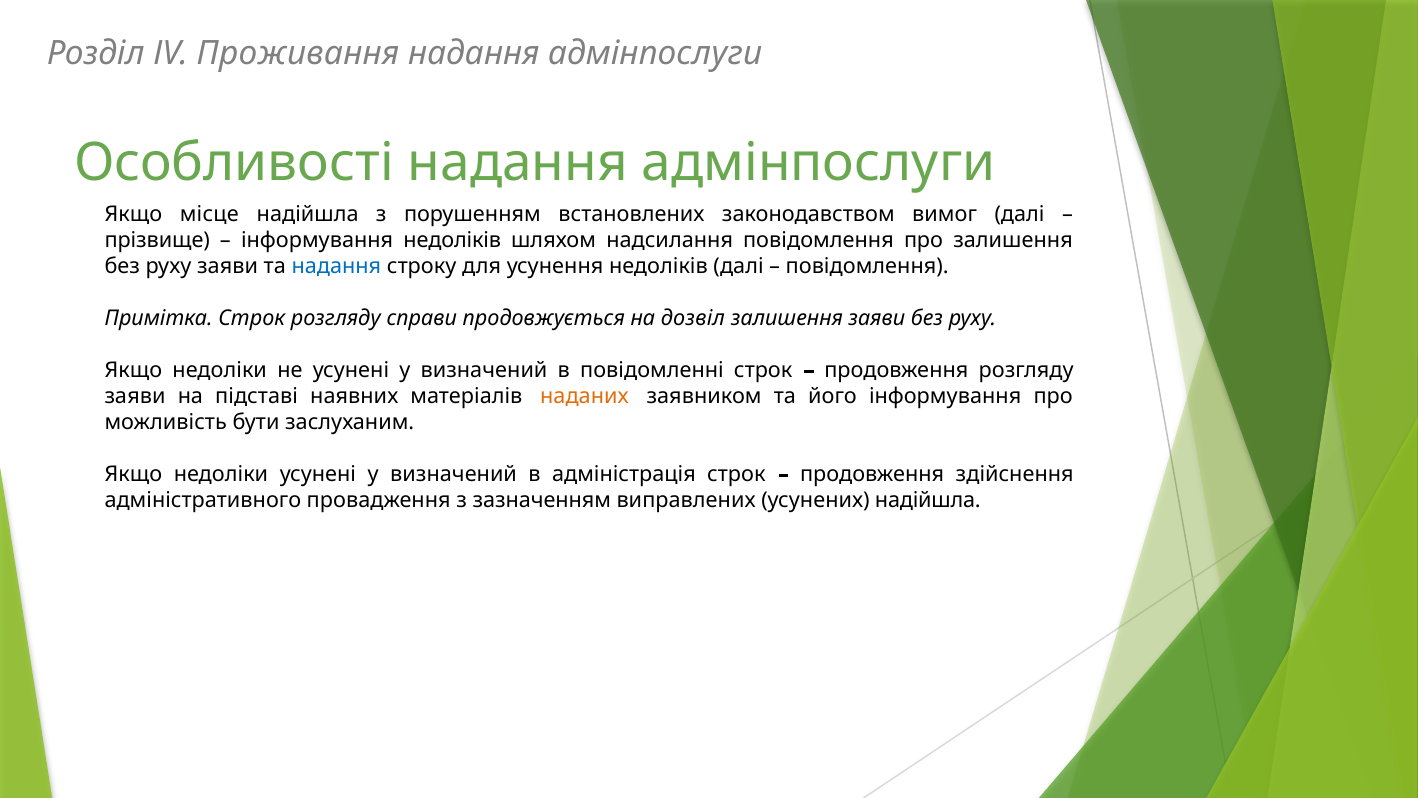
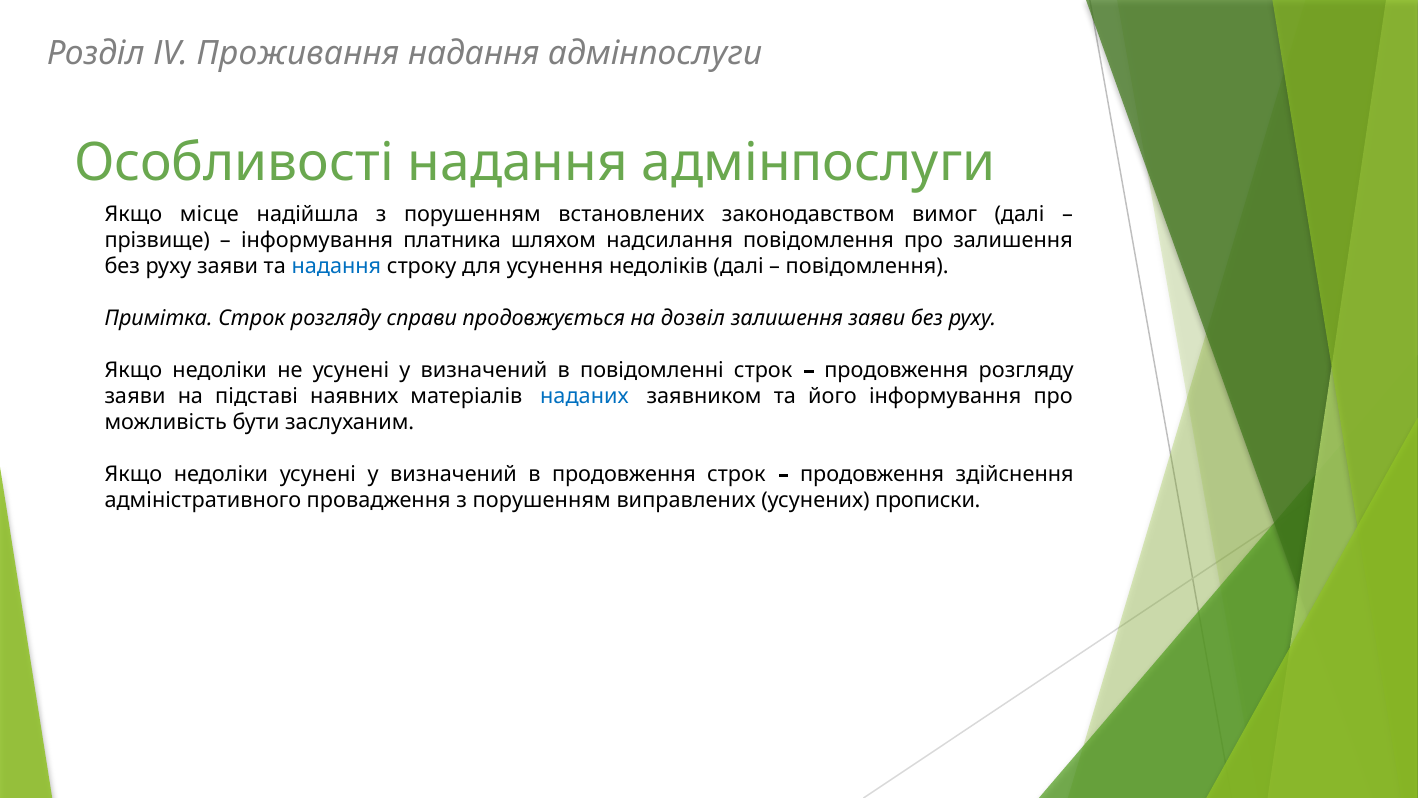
інформування недоліків: недоліків -> платника
наданих colour: orange -> blue
в адміністрація: адміністрація -> продовження
провадження з зазначенням: зазначенням -> порушенням
усунених надійшла: надійшла -> прописки
